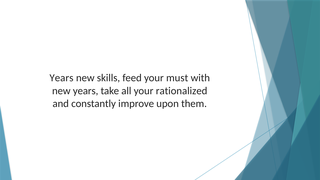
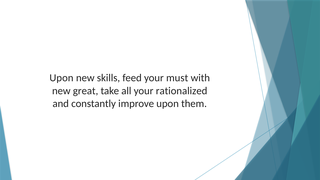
Years at (61, 78): Years -> Upon
new years: years -> great
